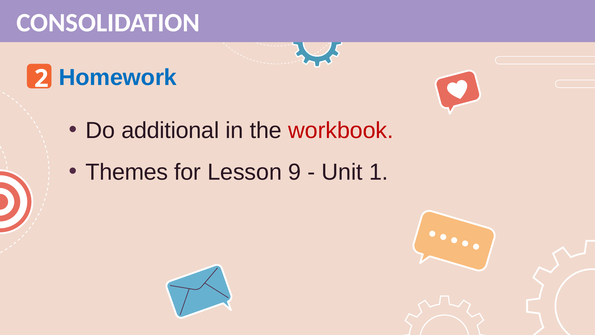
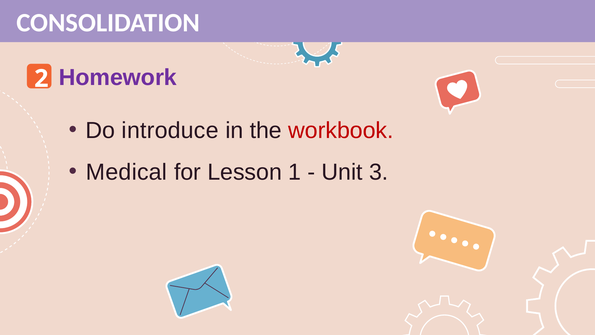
Homework colour: blue -> purple
additional: additional -> introduce
Themes: Themes -> Medical
9: 9 -> 1
1: 1 -> 3
